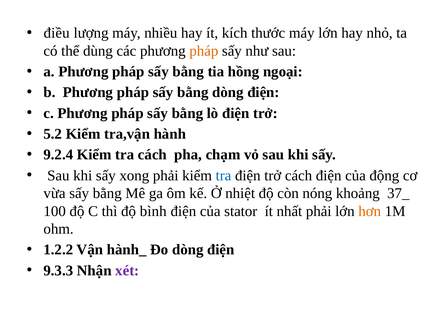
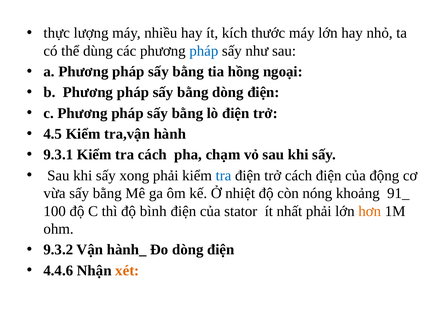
điều: điều -> thực
pháp at (204, 51) colour: orange -> blue
5.2: 5.2 -> 4.5
9.2.4: 9.2.4 -> 9.3.1
37_: 37_ -> 91_
1.2.2: 1.2.2 -> 9.3.2
9.3.3: 9.3.3 -> 4.4.6
xét colour: purple -> orange
